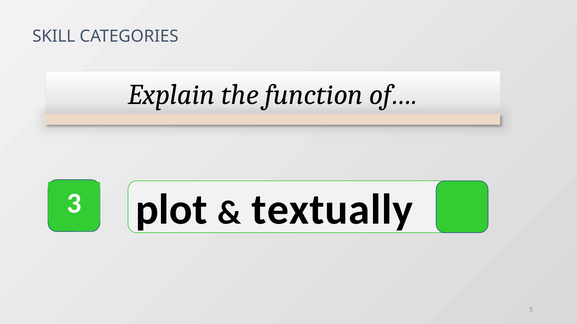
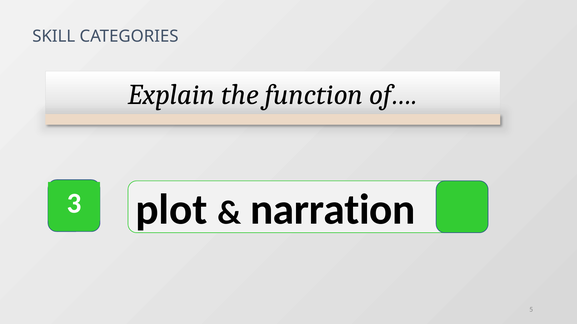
textually: textually -> narration
